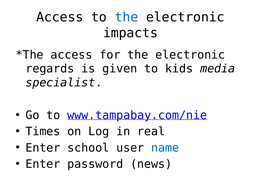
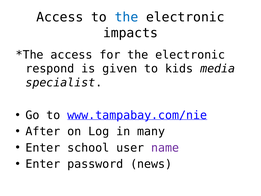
regards: regards -> respond
Times: Times -> After
real: real -> many
name colour: blue -> purple
